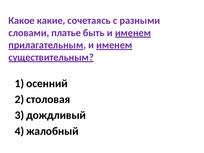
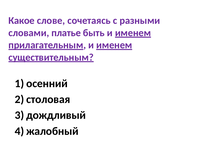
какие: какие -> слове
